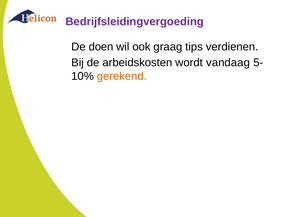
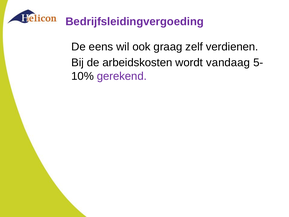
doen: doen -> eens
tips: tips -> zelf
gerekend colour: orange -> purple
